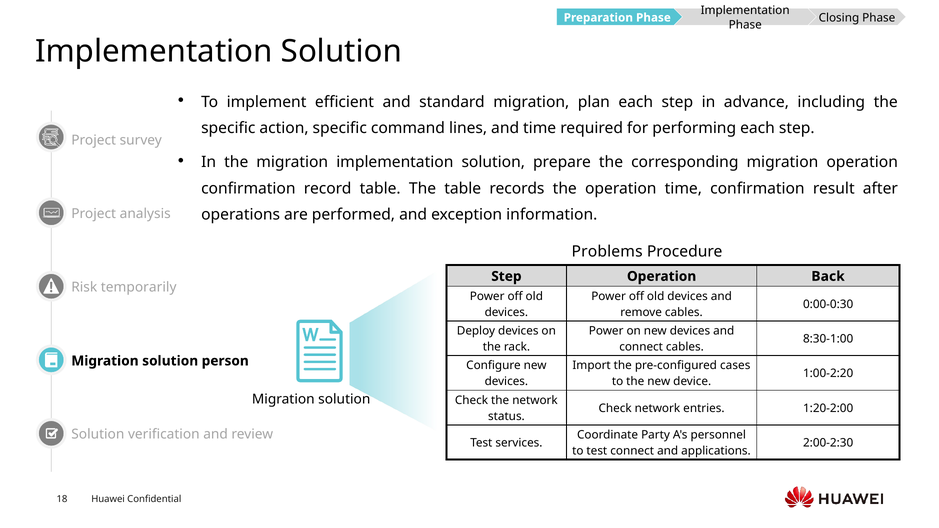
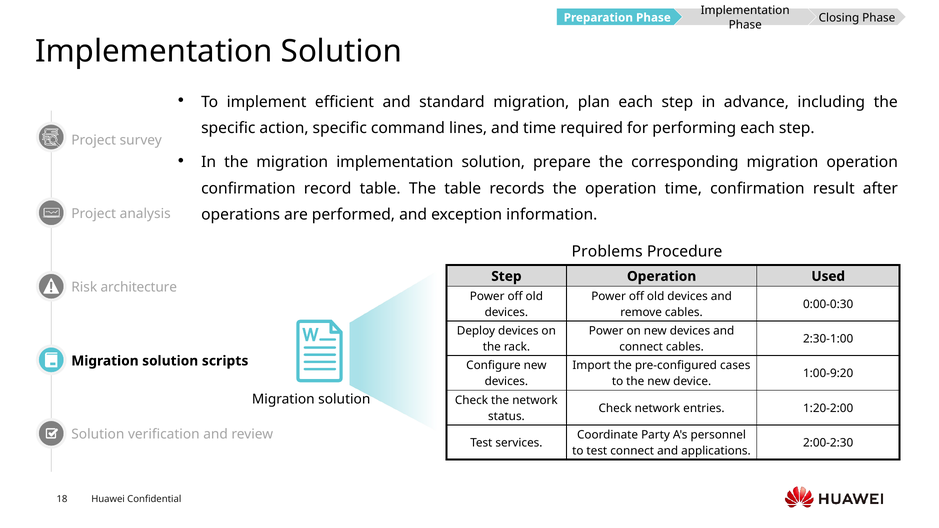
Back: Back -> Used
temporarily: temporarily -> architecture
8:30-1:00: 8:30-1:00 -> 2:30-1:00
person: person -> scripts
1:00-2:20: 1:00-2:20 -> 1:00-9:20
